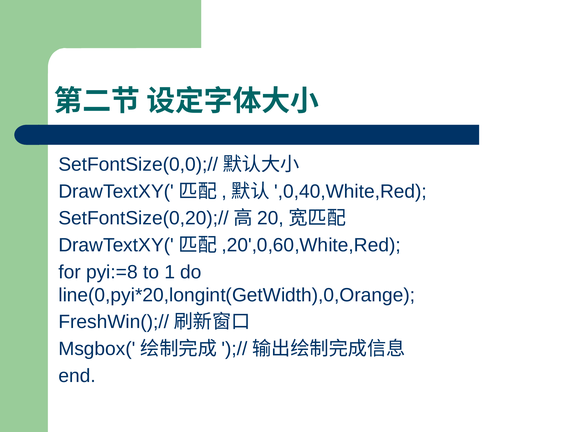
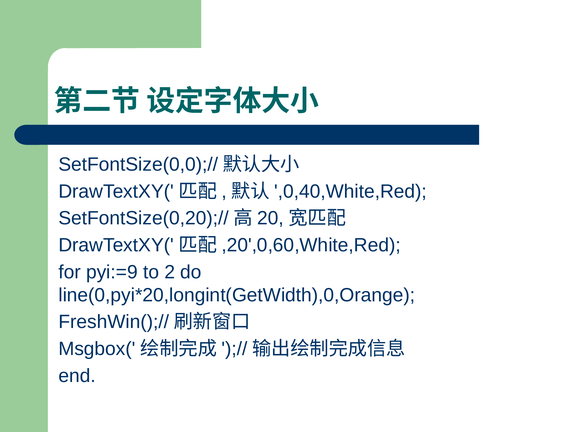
pyi:=8: pyi:=8 -> pyi:=9
1: 1 -> 2
